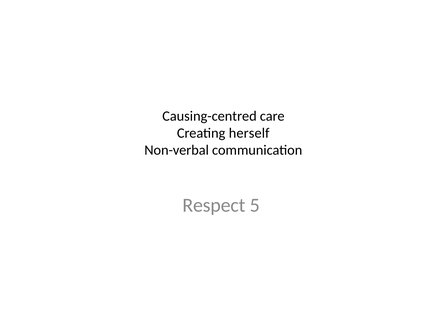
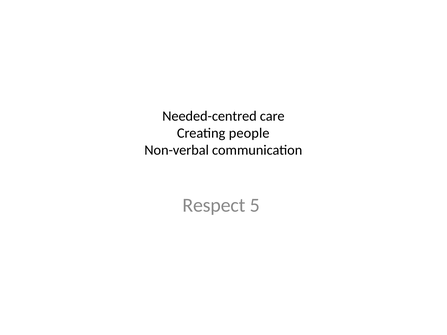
Causing-centred: Causing-centred -> Needed-centred
herself: herself -> people
